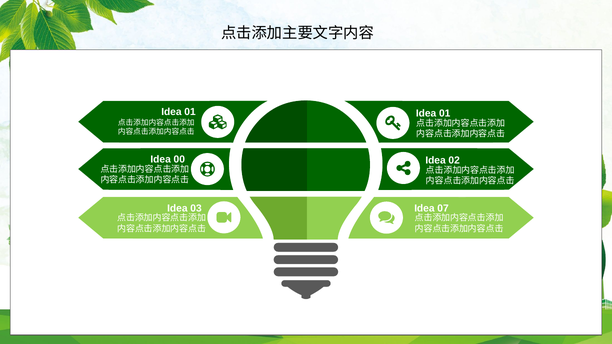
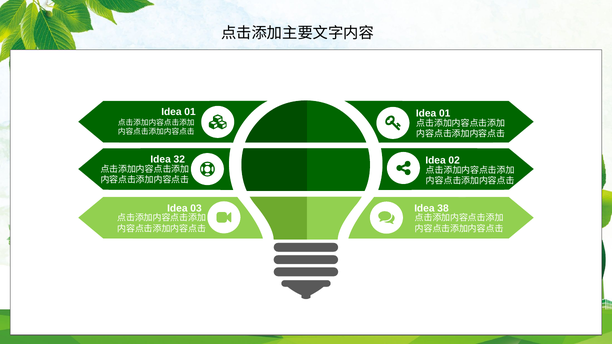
00: 00 -> 32
07: 07 -> 38
